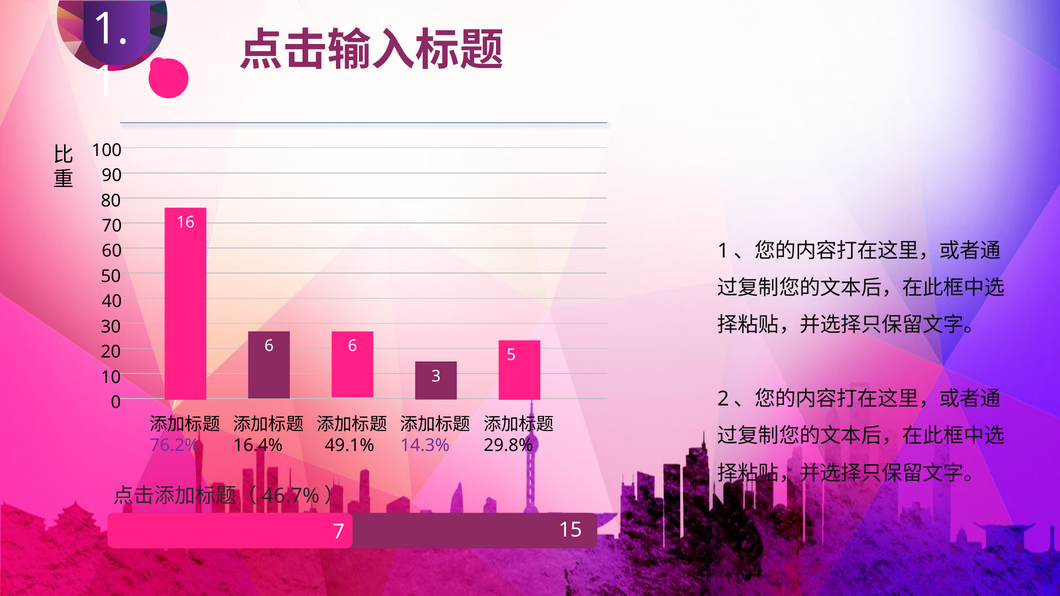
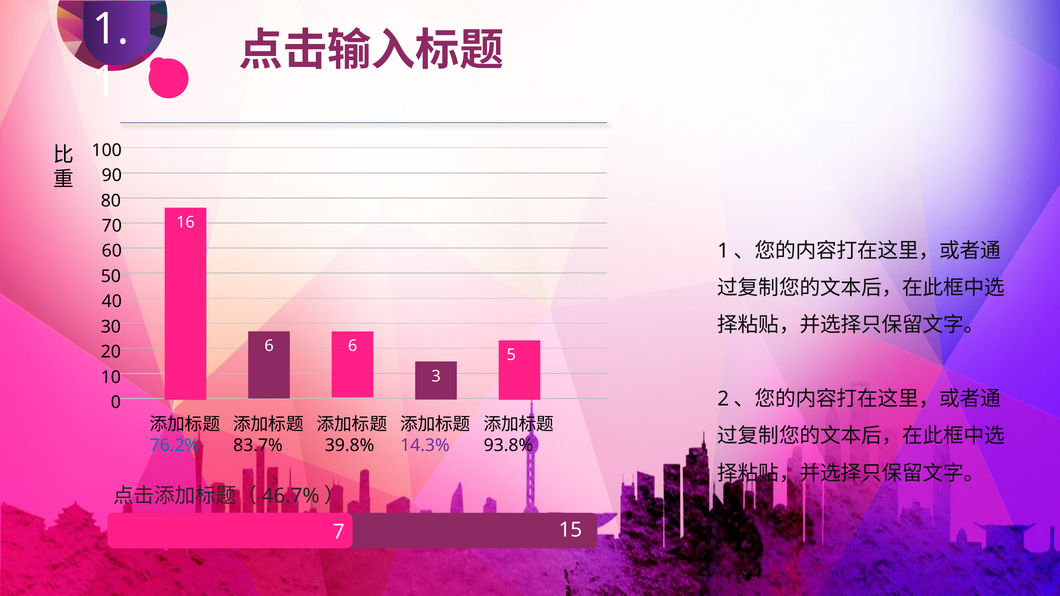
76.2% colour: purple -> blue
16.4%: 16.4% -> 83.7%
49.1%: 49.1% -> 39.8%
29.8%: 29.8% -> 93.8%
